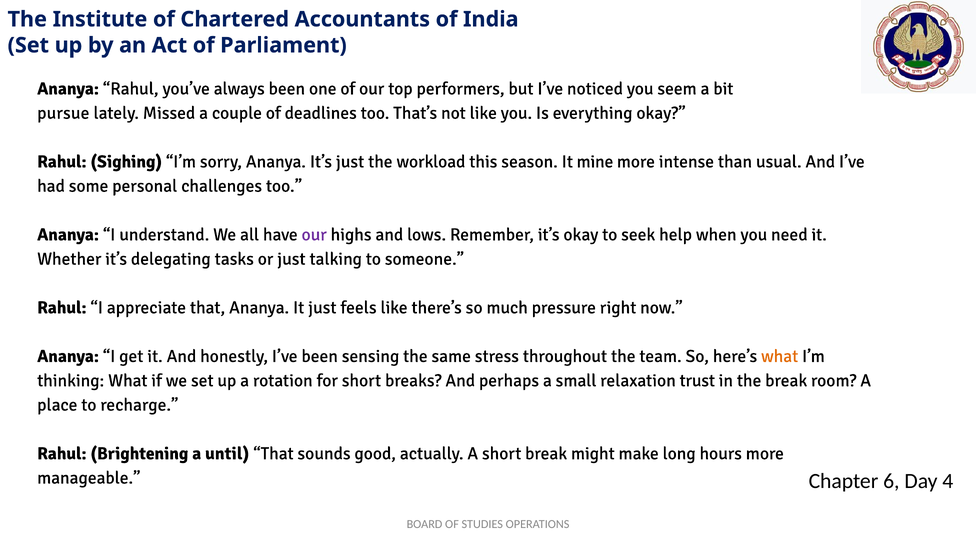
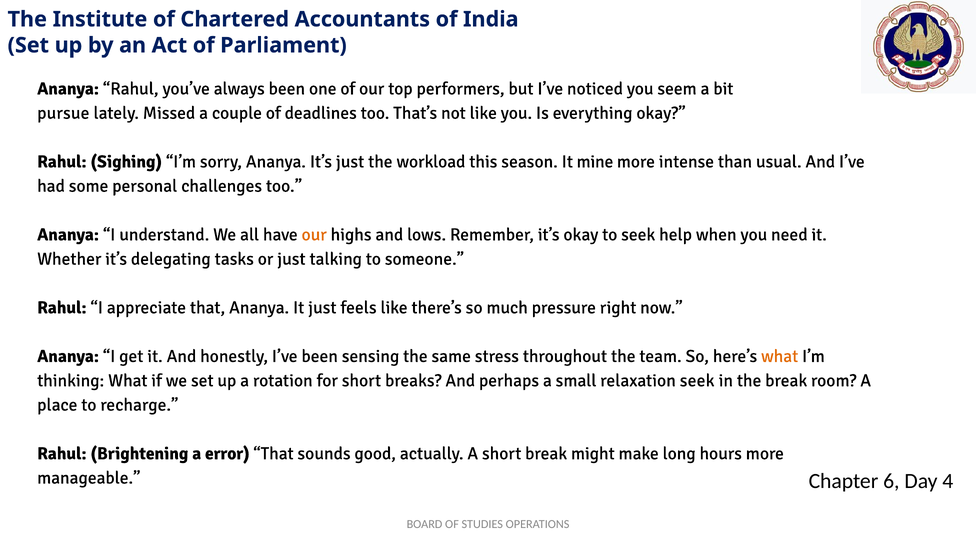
our at (314, 235) colour: purple -> orange
relaxation trust: trust -> seek
until: until -> error
